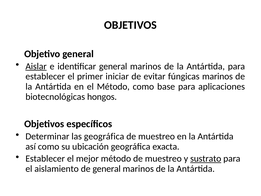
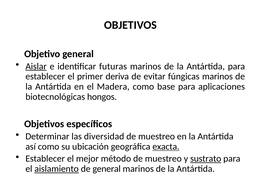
identificar general: general -> futuras
iniciar: iniciar -> deriva
el Método: Método -> Madera
las geográfica: geográfica -> diversidad
exacta underline: none -> present
aislamiento underline: none -> present
